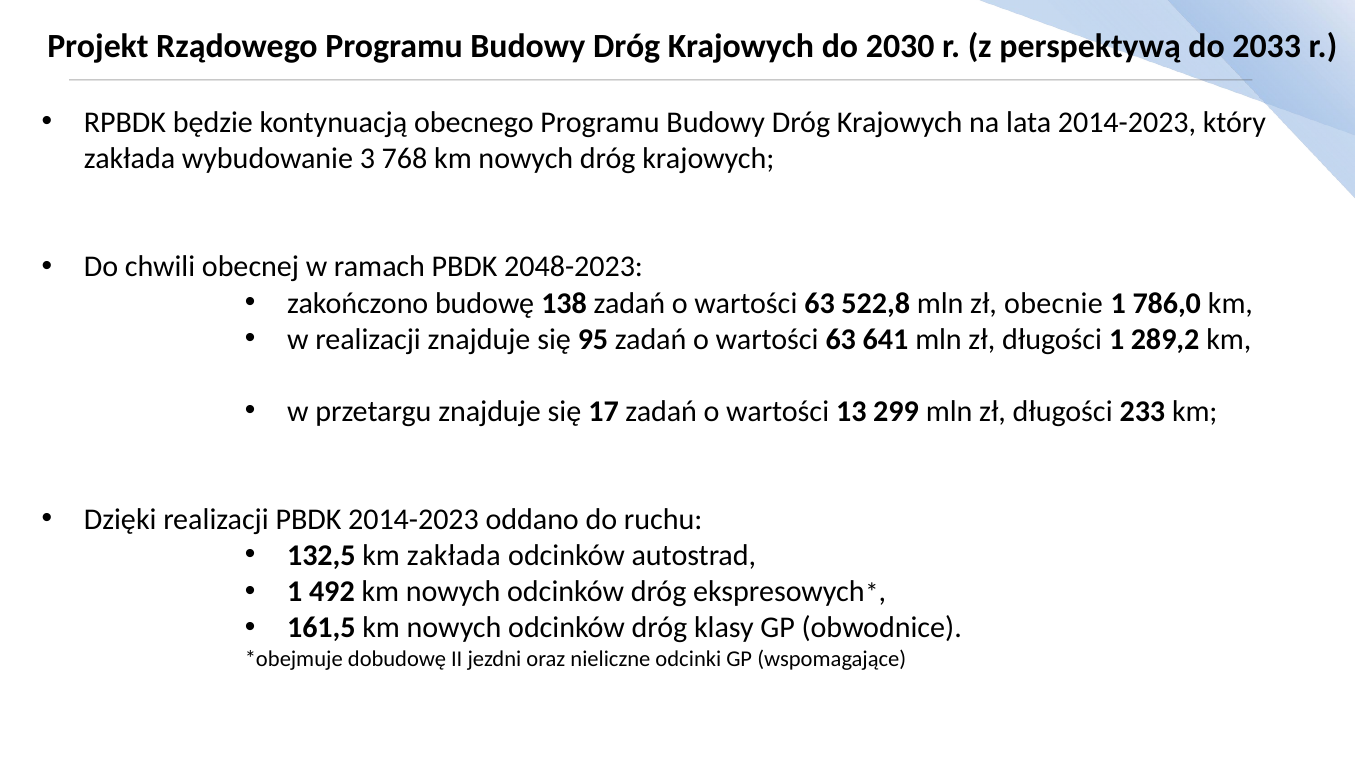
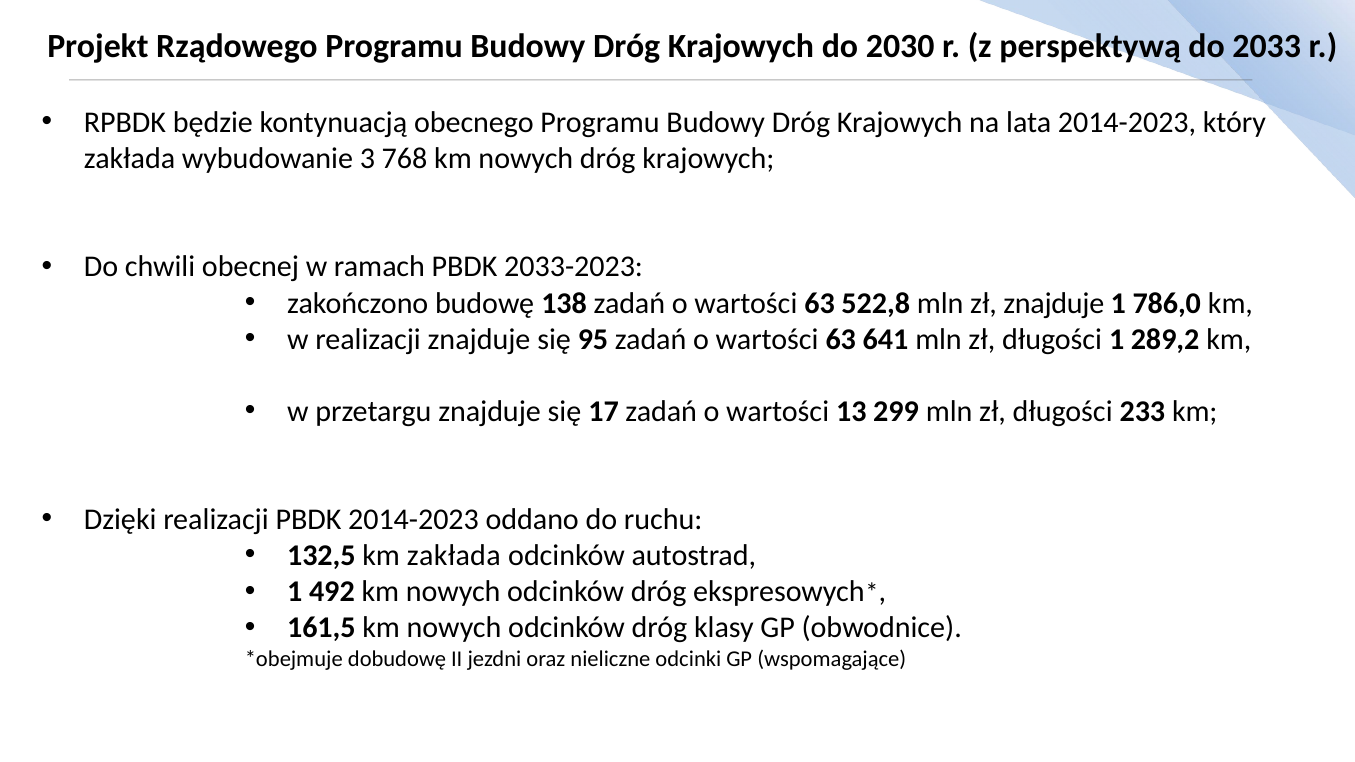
2048-2023: 2048-2023 -> 2033-2023
zł obecnie: obecnie -> znajduje
